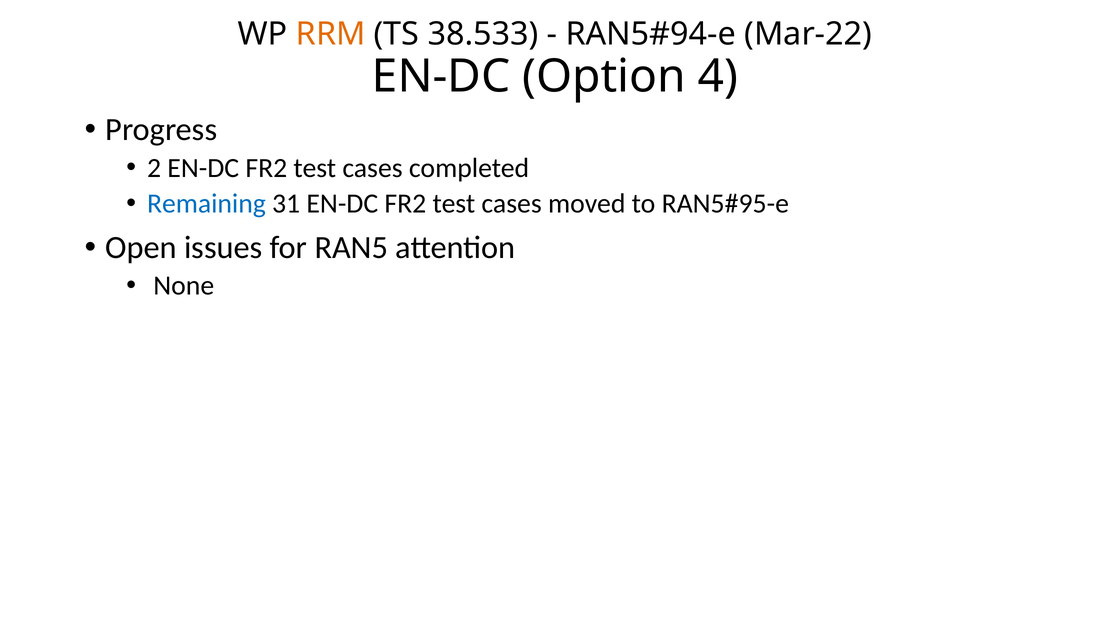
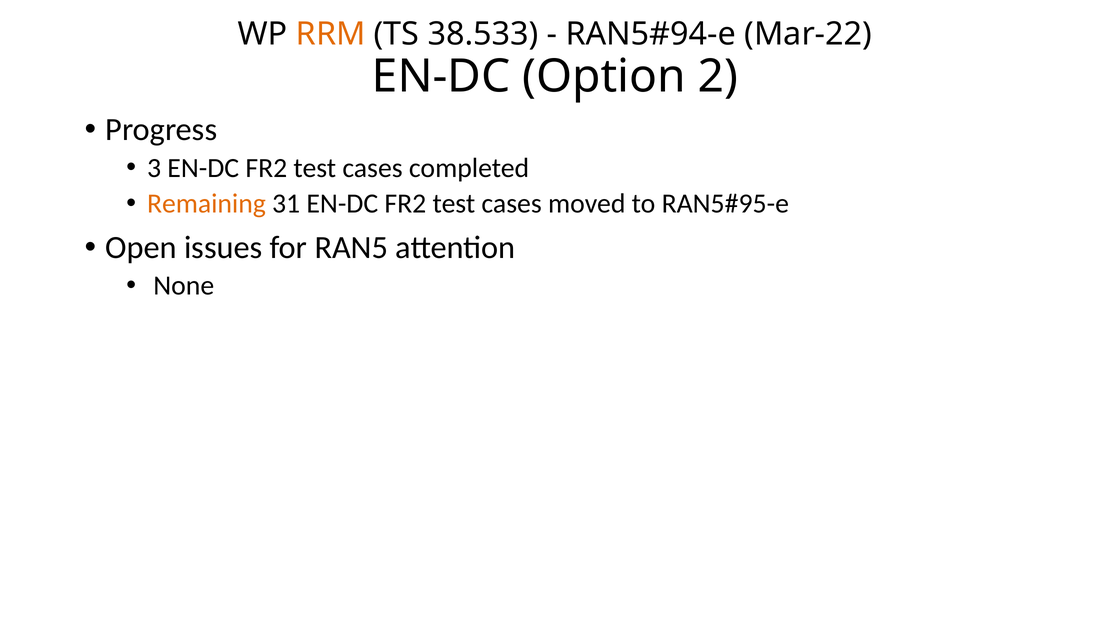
4: 4 -> 2
2: 2 -> 3
Remaining colour: blue -> orange
